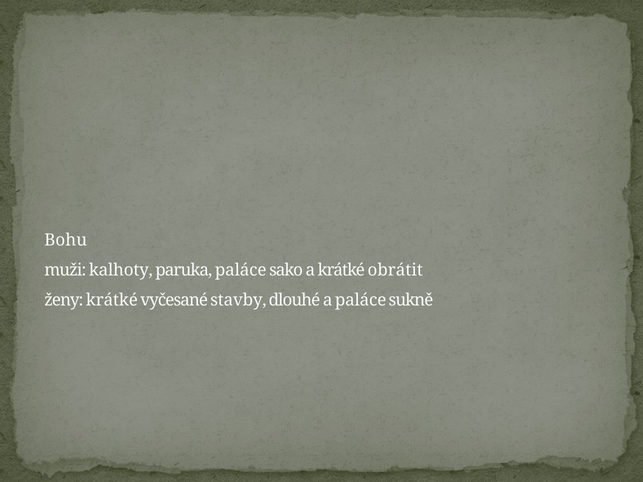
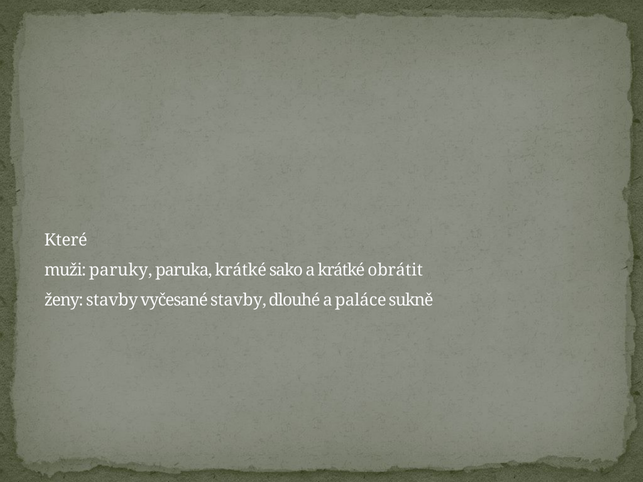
Bohu: Bohu -> Které
kalhoty: kalhoty -> paruky
paruka paláce: paláce -> krátké
ženy krátké: krátké -> stavby
